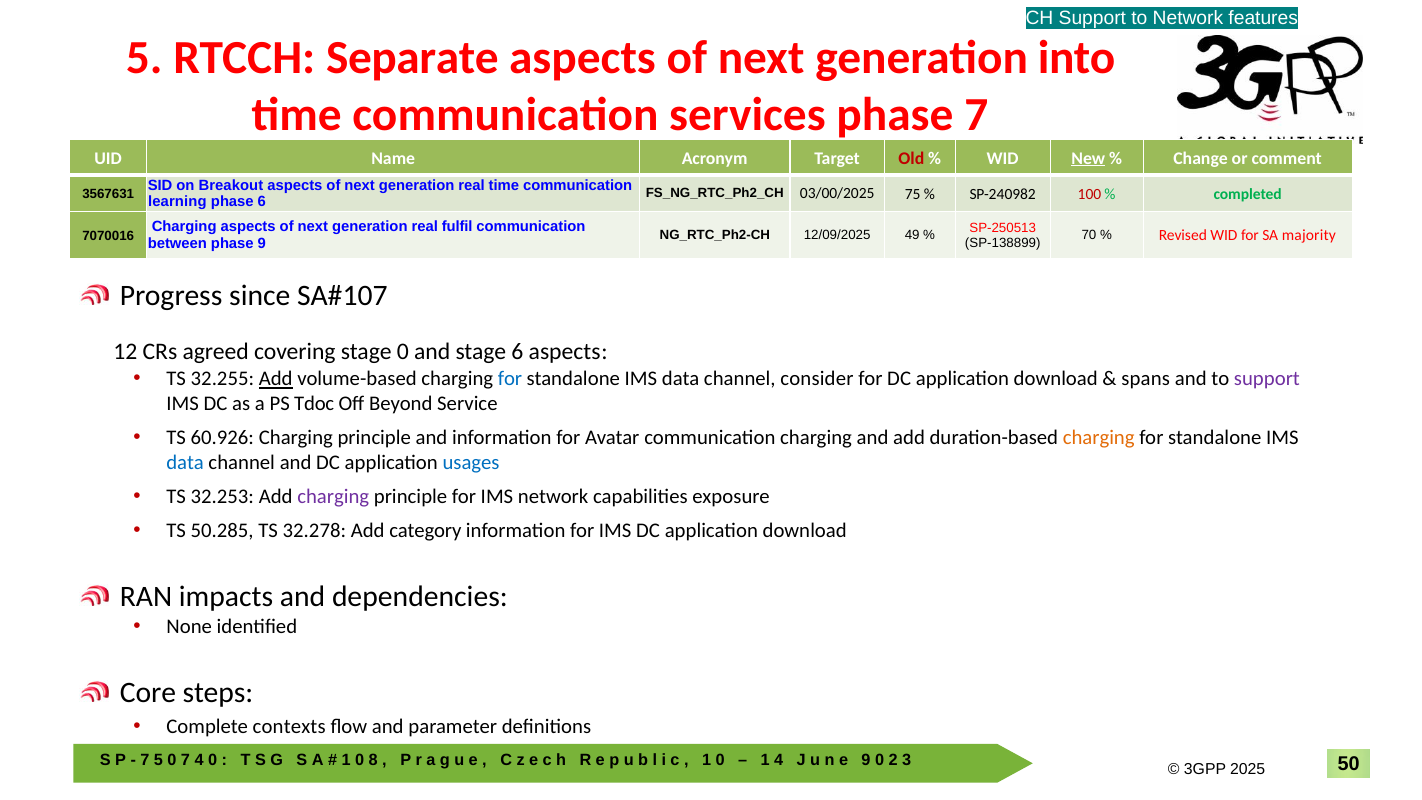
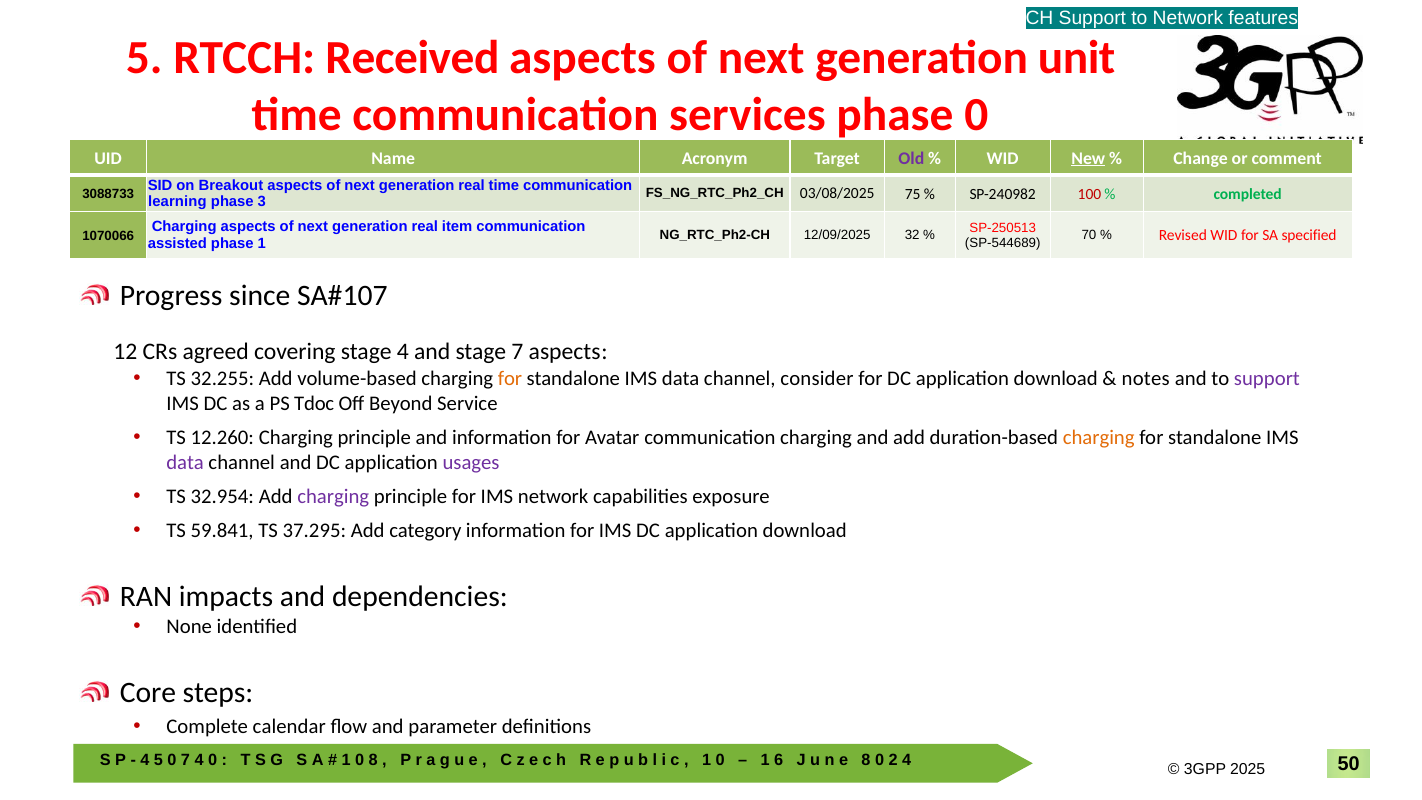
Separate: Separate -> Received
into: into -> unit
phase 7: 7 -> 0
Old colour: red -> purple
03/00/2025: 03/00/2025 -> 03/08/2025
3567631: 3567631 -> 3088733
phase 6: 6 -> 3
fulfil: fulfil -> item
49: 49 -> 32
majority: majority -> specified
7070016: 7070016 -> 1070066
SP-138899: SP-138899 -> SP-544689
between: between -> assisted
phase 9: 9 -> 1
stage 0: 0 -> 4
stage 6: 6 -> 7
Add at (276, 379) underline: present -> none
for at (510, 379) colour: blue -> orange
spans: spans -> notes
60.926: 60.926 -> 12.260
data at (185, 463) colour: blue -> purple
usages colour: blue -> purple
32.253: 32.253 -> 32.954
50.285: 50.285 -> 59.841
32.278: 32.278 -> 37.295
contexts: contexts -> calendar
7 at (145, 760): 7 -> 4
4 at (779, 760): 4 -> 6
9 at (866, 760): 9 -> 8
2 3: 3 -> 4
